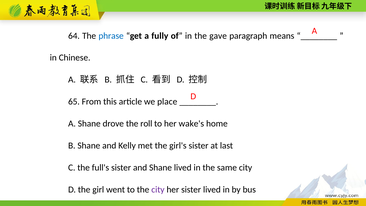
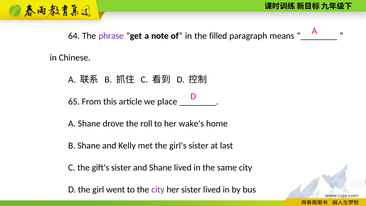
phrase colour: blue -> purple
fully: fully -> note
gave: gave -> filled
full's: full's -> gift's
